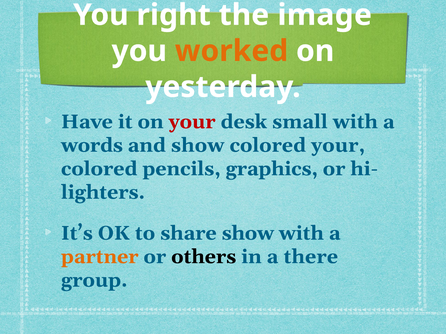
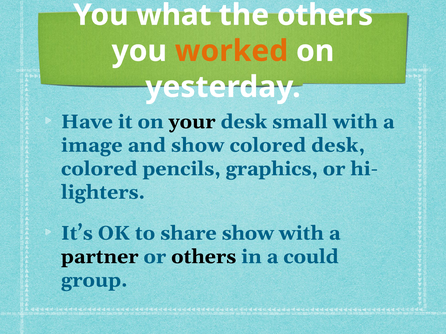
right: right -> what
the image: image -> others
your at (192, 122) colour: red -> black
words: words -> image
colored your: your -> desk
partner colour: orange -> black
there: there -> could
